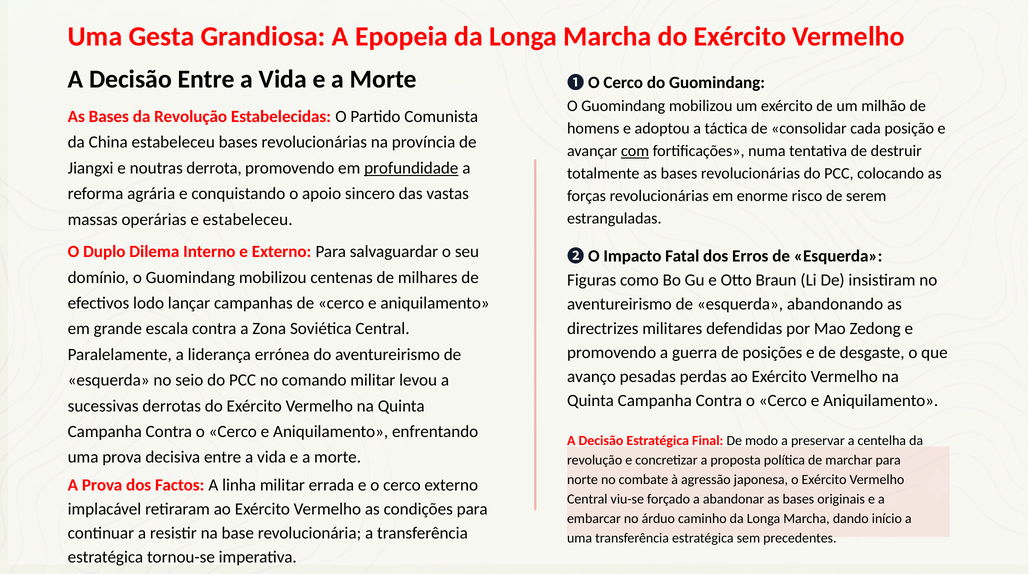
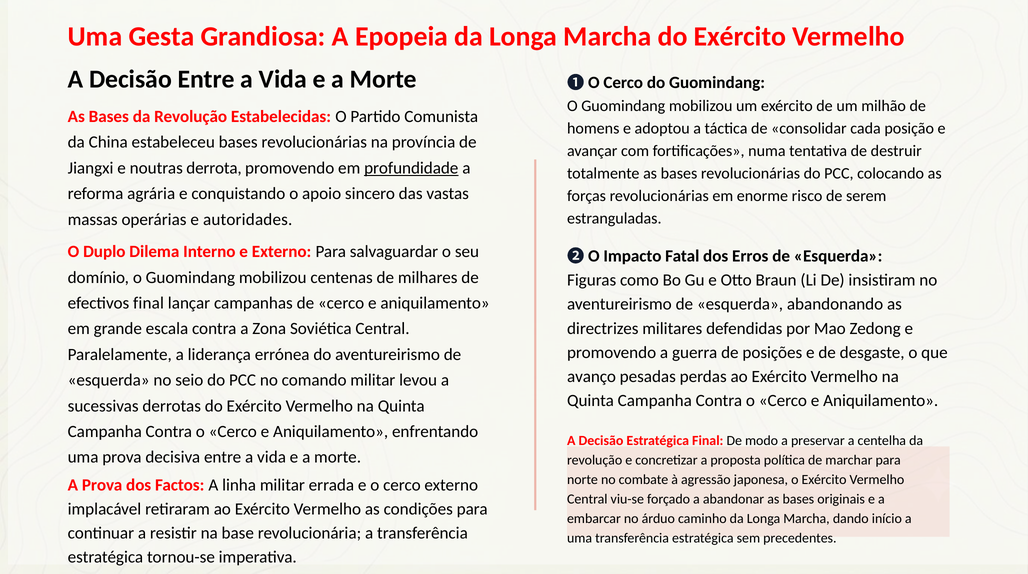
com underline: present -> none
e estabeleceu: estabeleceu -> autoridades
efectivos lodo: lodo -> final
